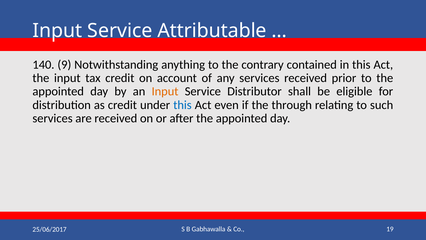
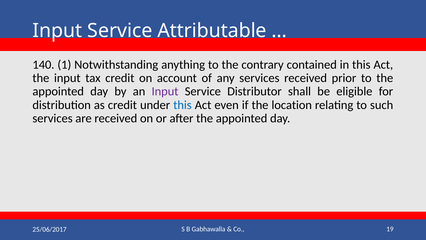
9: 9 -> 1
Input at (165, 91) colour: orange -> purple
through: through -> location
